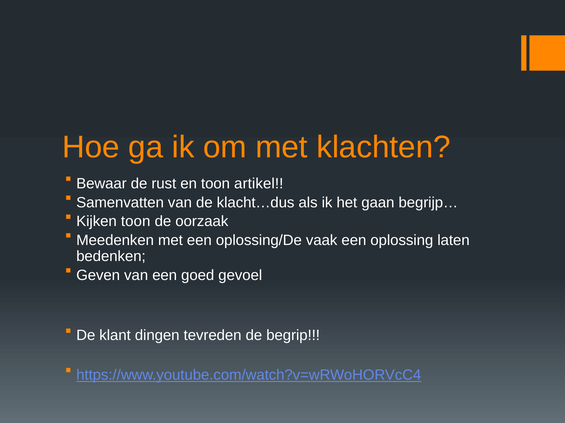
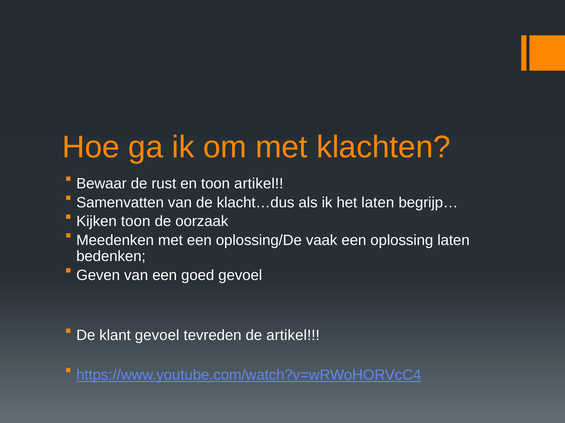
het gaan: gaan -> laten
klant dingen: dingen -> gevoel
de begrip: begrip -> artikel
